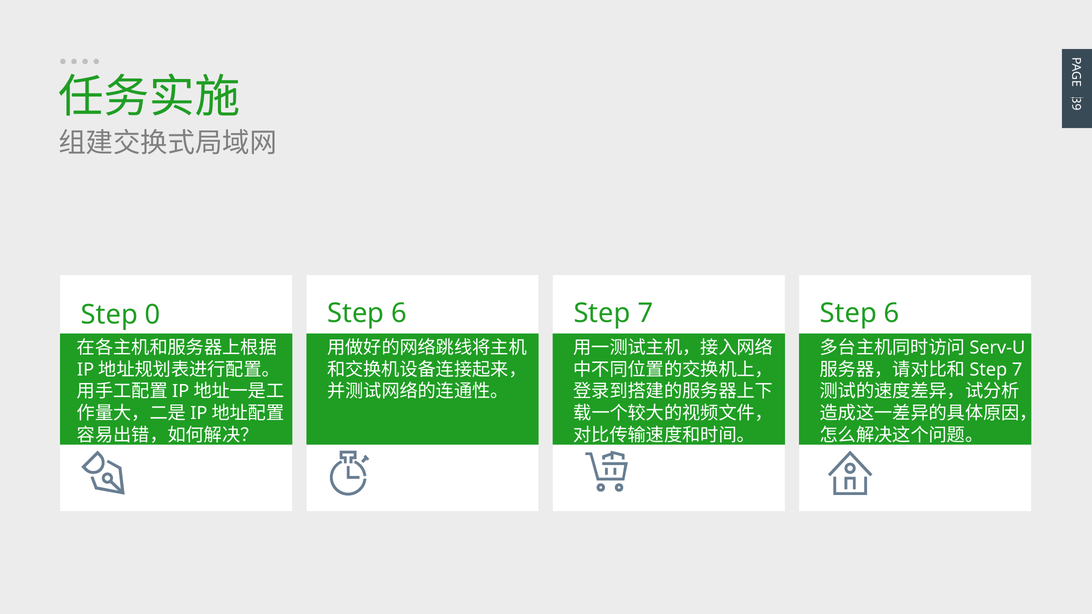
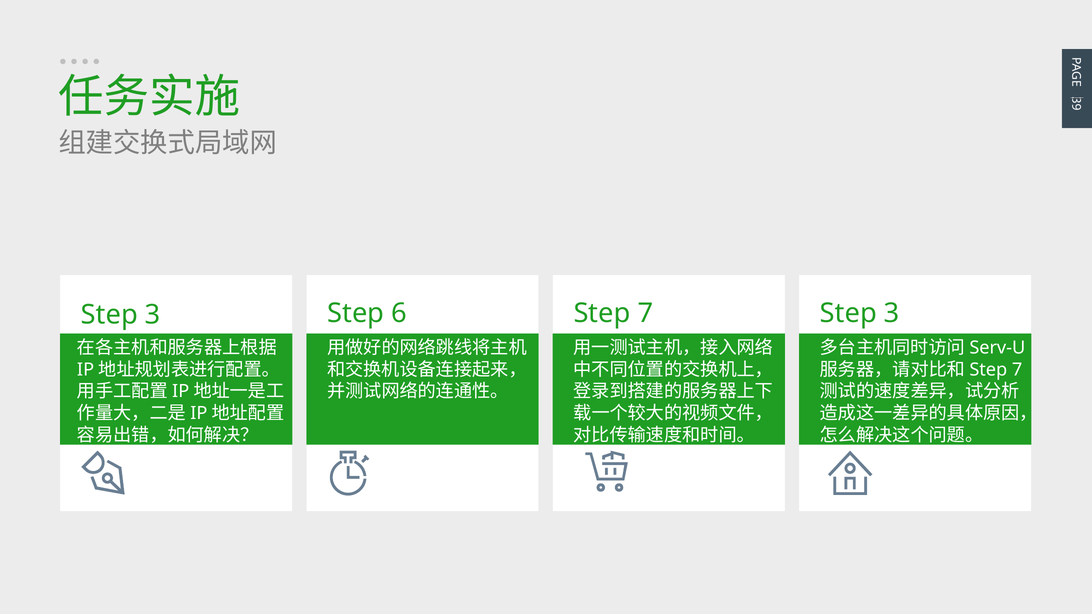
6 at (892, 313): 6 -> 3
0 at (153, 315): 0 -> 3
